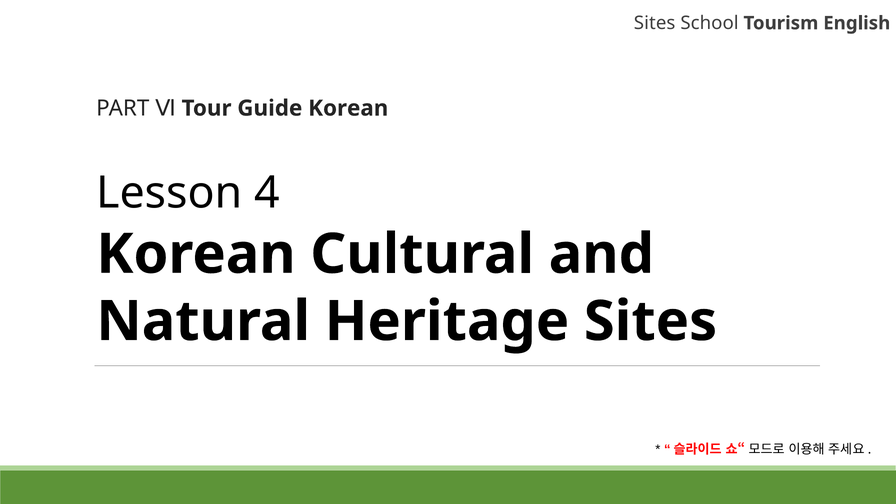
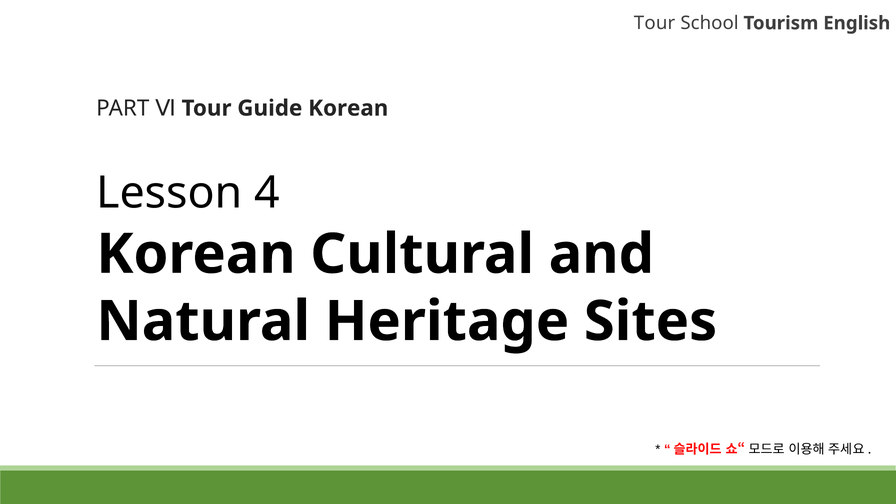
Sites at (655, 23): Sites -> Tour
